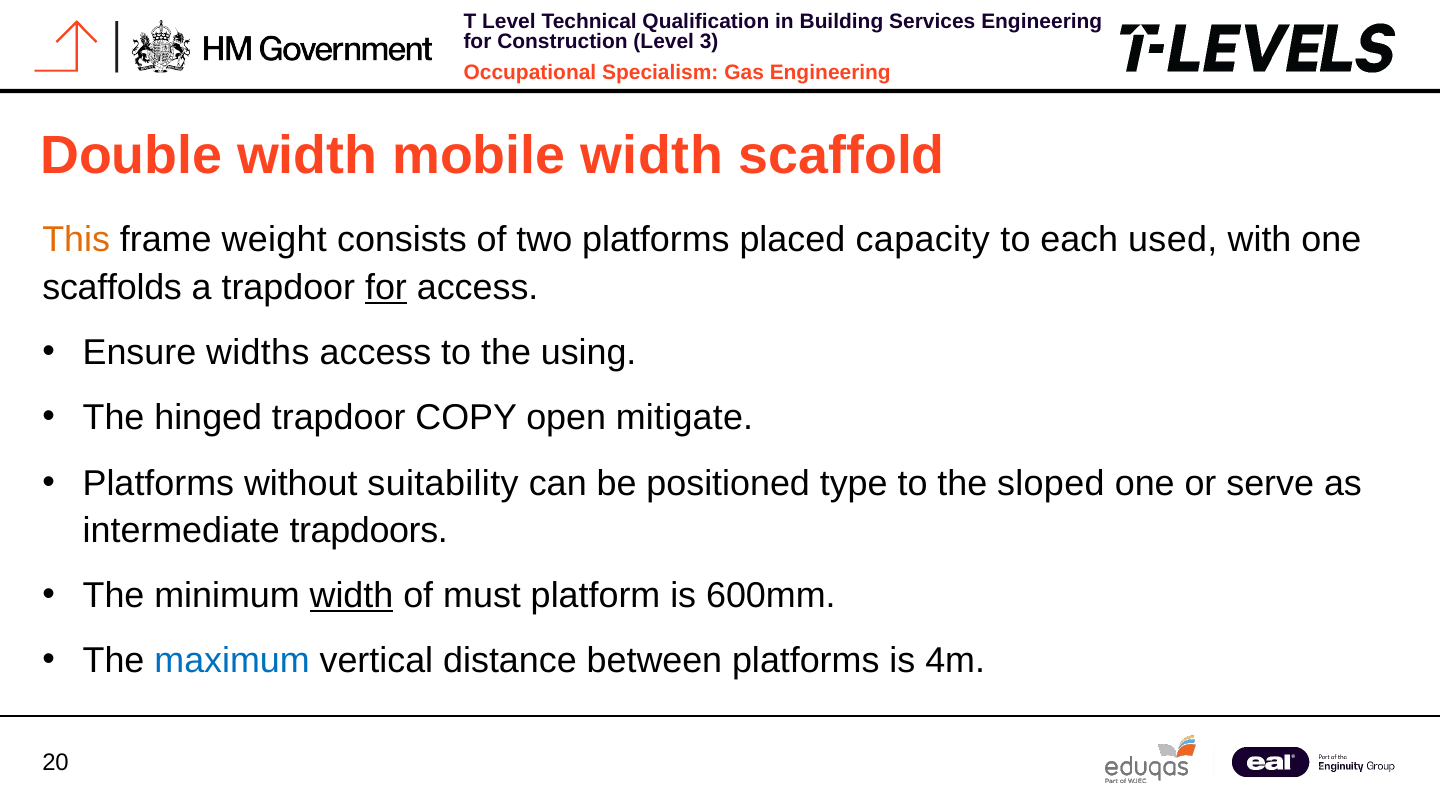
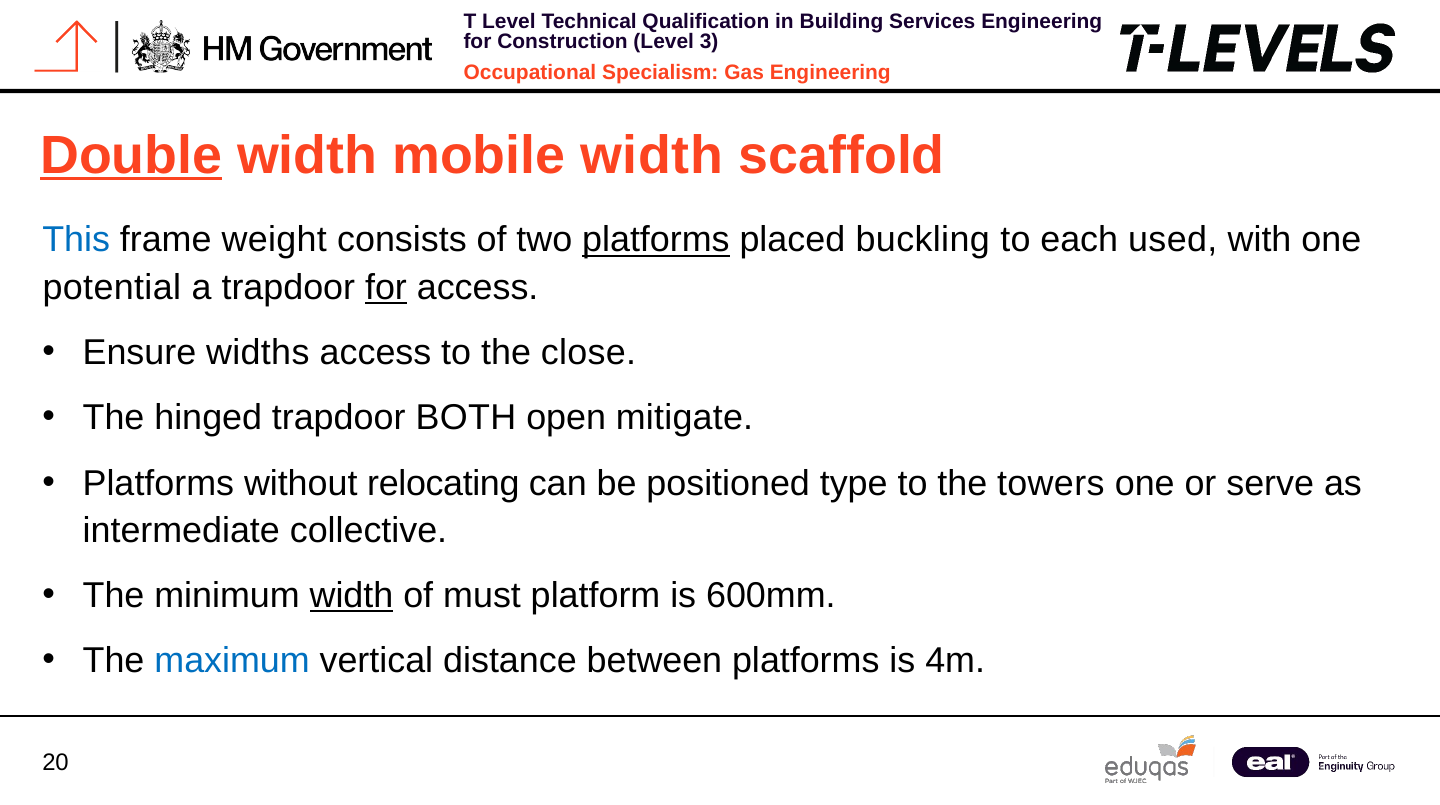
Double underline: none -> present
This colour: orange -> blue
platforms at (656, 240) underline: none -> present
capacity: capacity -> buckling
scaffolds: scaffolds -> potential
using: using -> close
COPY: COPY -> BOTH
suitability: suitability -> relocating
sloped: sloped -> towers
trapdoors: trapdoors -> collective
